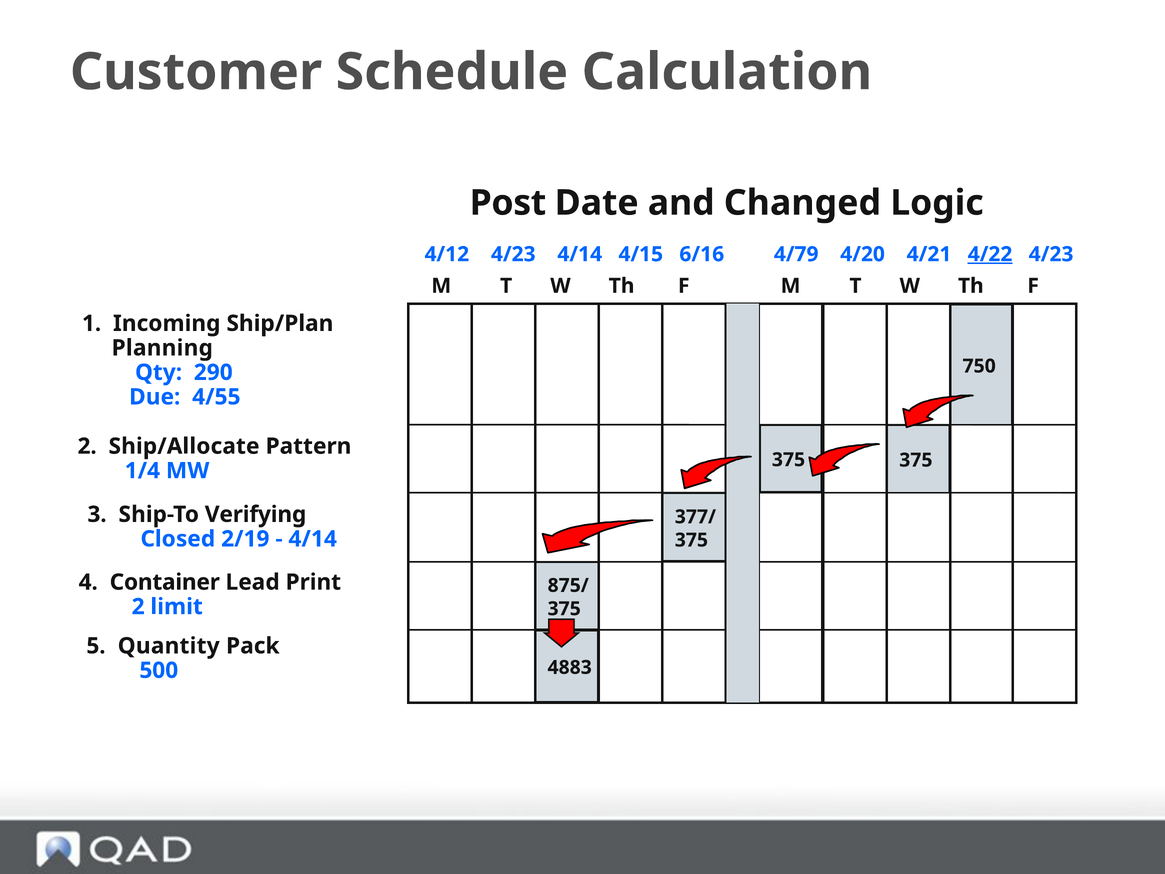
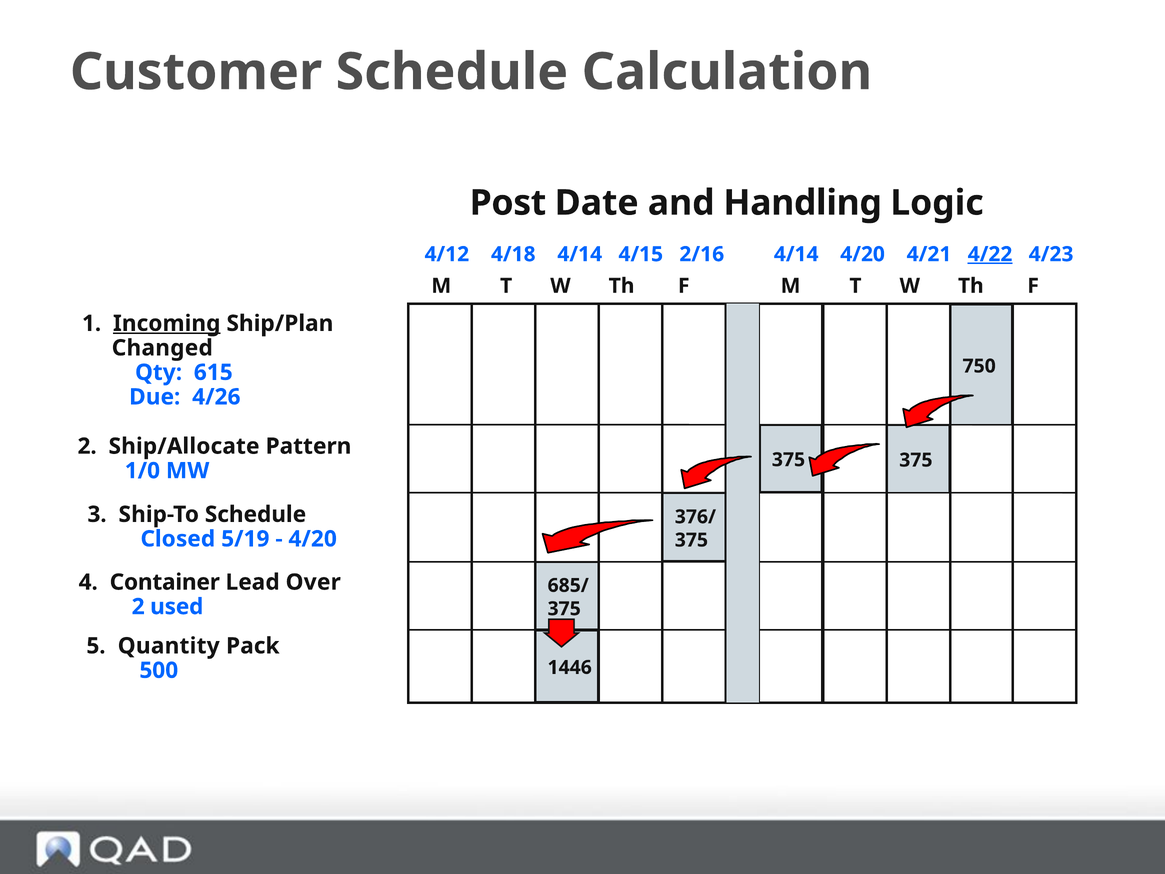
Changed: Changed -> Handling
4/12 4/23: 4/23 -> 4/18
6/16: 6/16 -> 2/16
4/79 at (796, 254): 4/79 -> 4/14
Incoming underline: none -> present
Planning: Planning -> Changed
290: 290 -> 615
4/55: 4/55 -> 4/26
1/4: 1/4 -> 1/0
Ship-To Verifying: Verifying -> Schedule
377/: 377/ -> 376/
2/19: 2/19 -> 5/19
4/14 at (313, 539): 4/14 -> 4/20
Print: Print -> Over
875/: 875/ -> 685/
limit: limit -> used
4883: 4883 -> 1446
